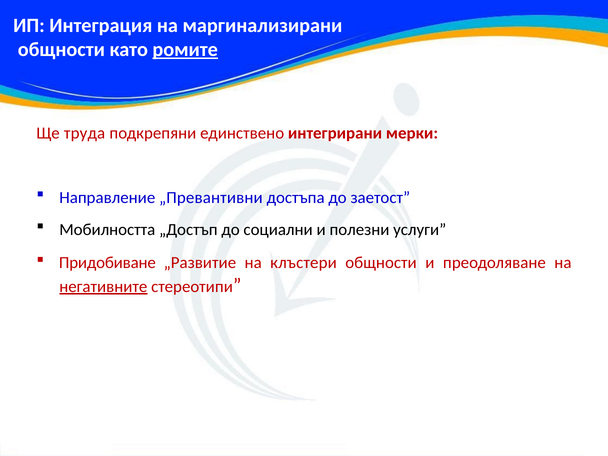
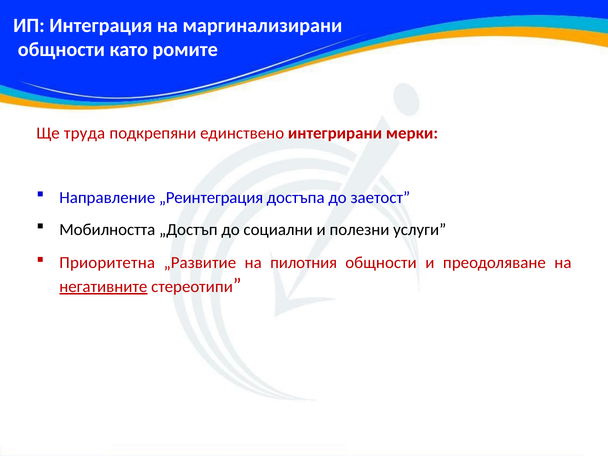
ромите underline: present -> none
„Превантивни: „Превантивни -> „Реинтеграция
Придобиване: Придобиване -> Приоритетна
клъстери: клъстери -> пилотния
